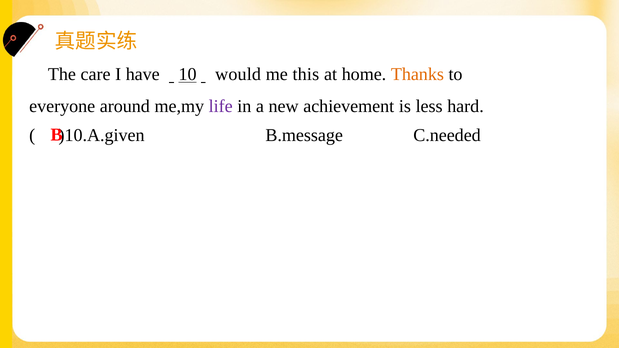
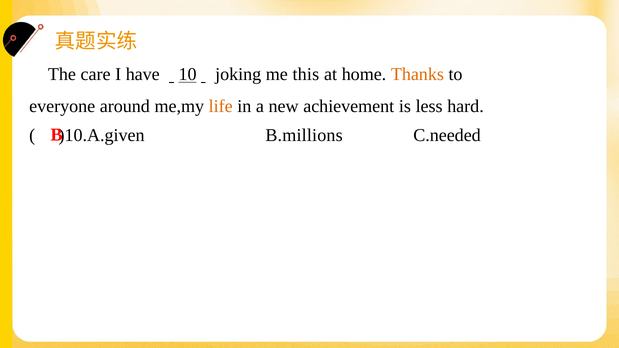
would: would -> joking
life colour: purple -> orange
B.message: B.message -> B.millions
